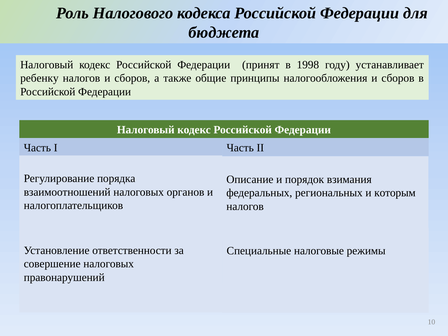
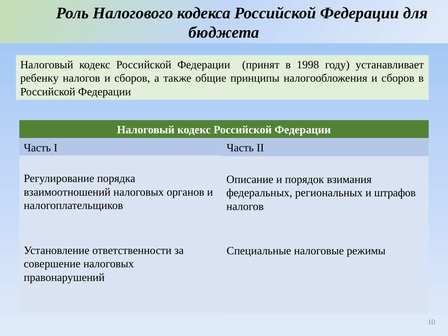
которым: которым -> штрафов
